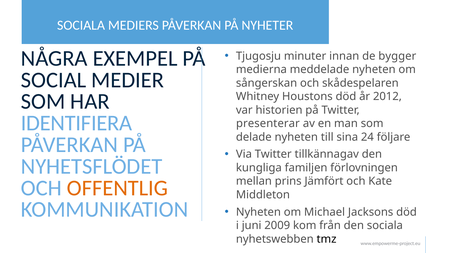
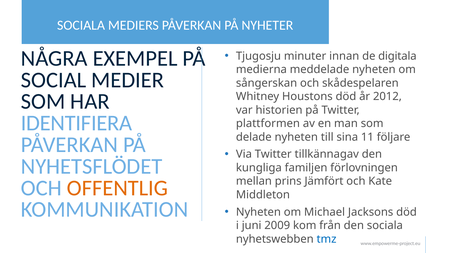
bygger: bygger -> digitala
presenterar: presenterar -> plattformen
24: 24 -> 11
tmz colour: black -> blue
